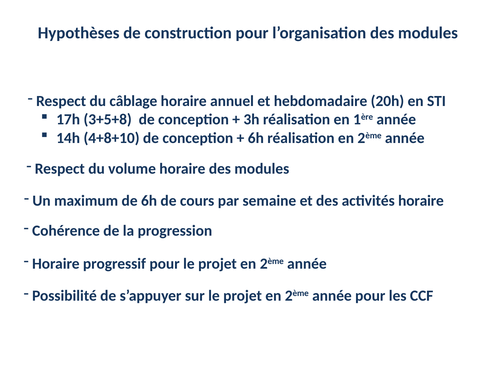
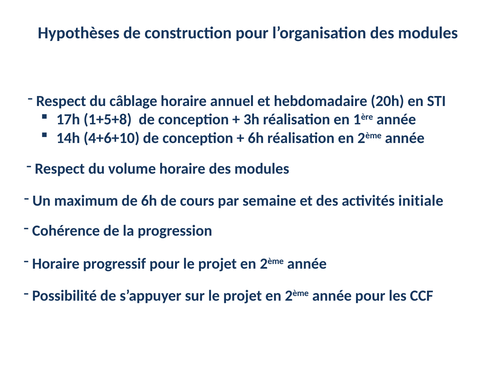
3+5+8: 3+5+8 -> 1+5+8
4+8+10: 4+8+10 -> 4+6+10
activités horaire: horaire -> initiale
